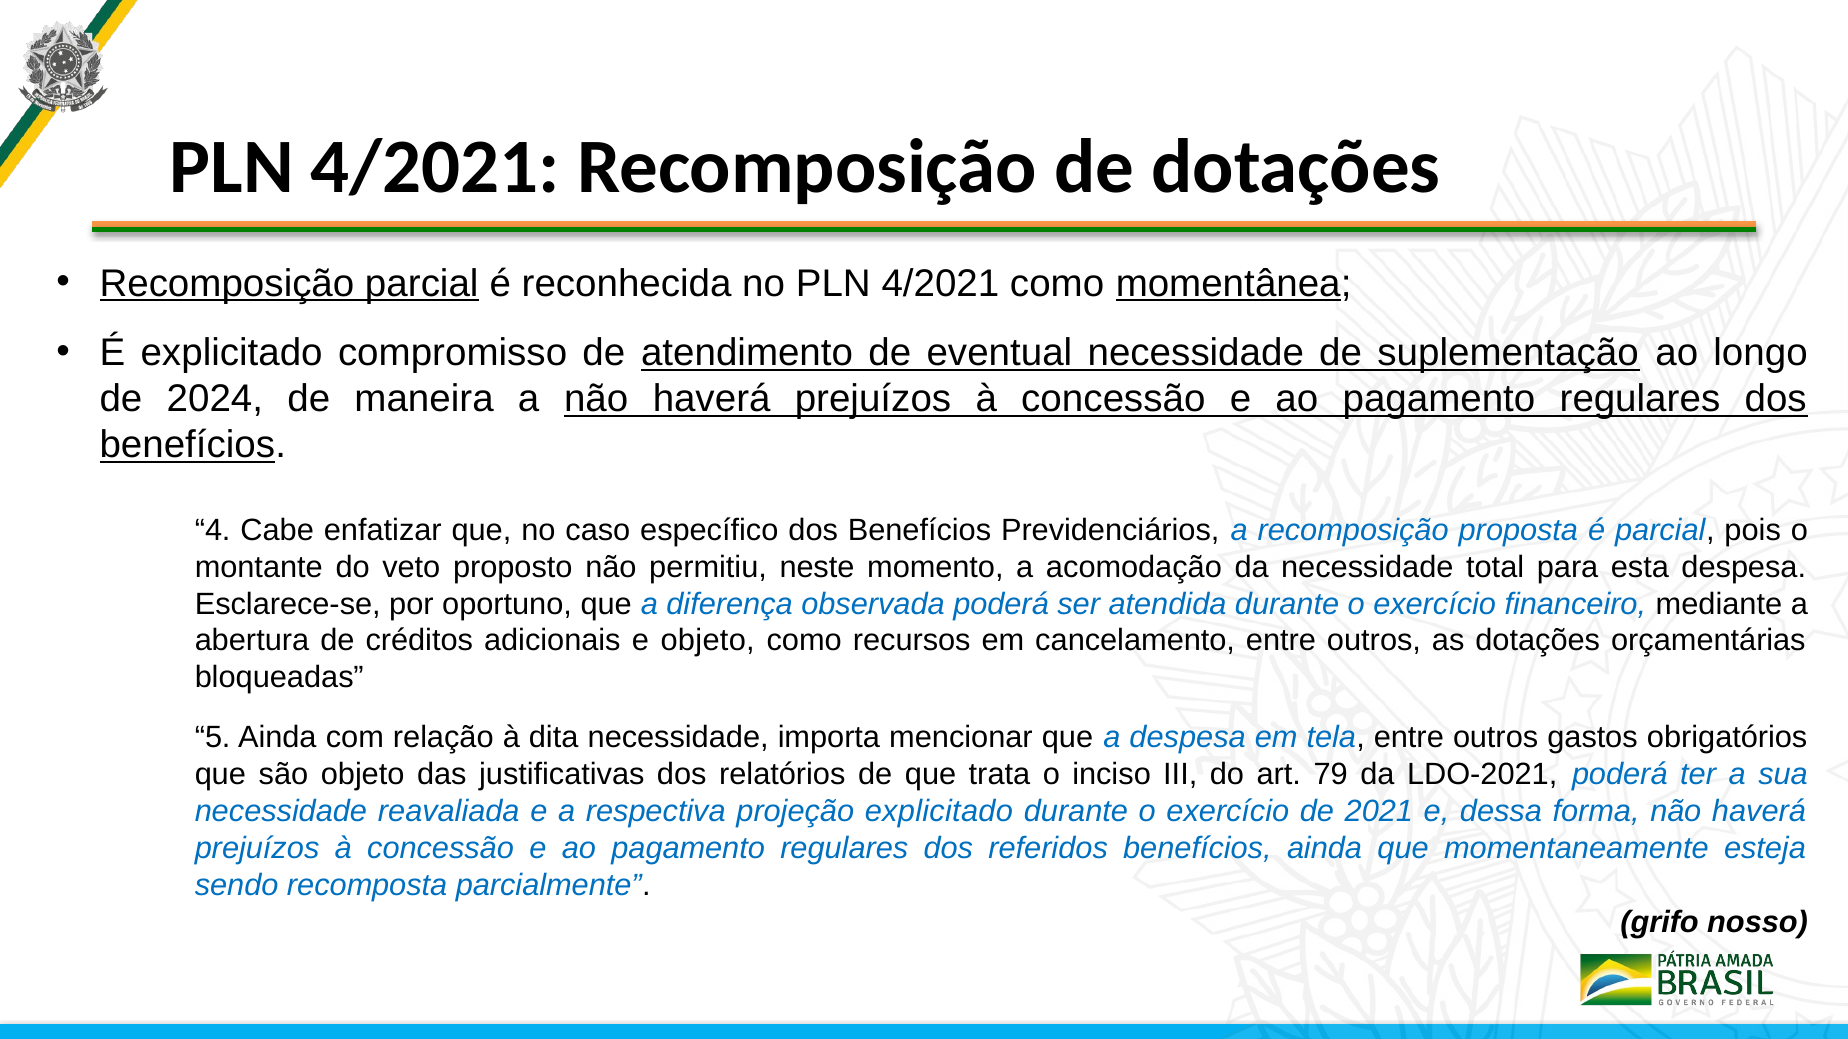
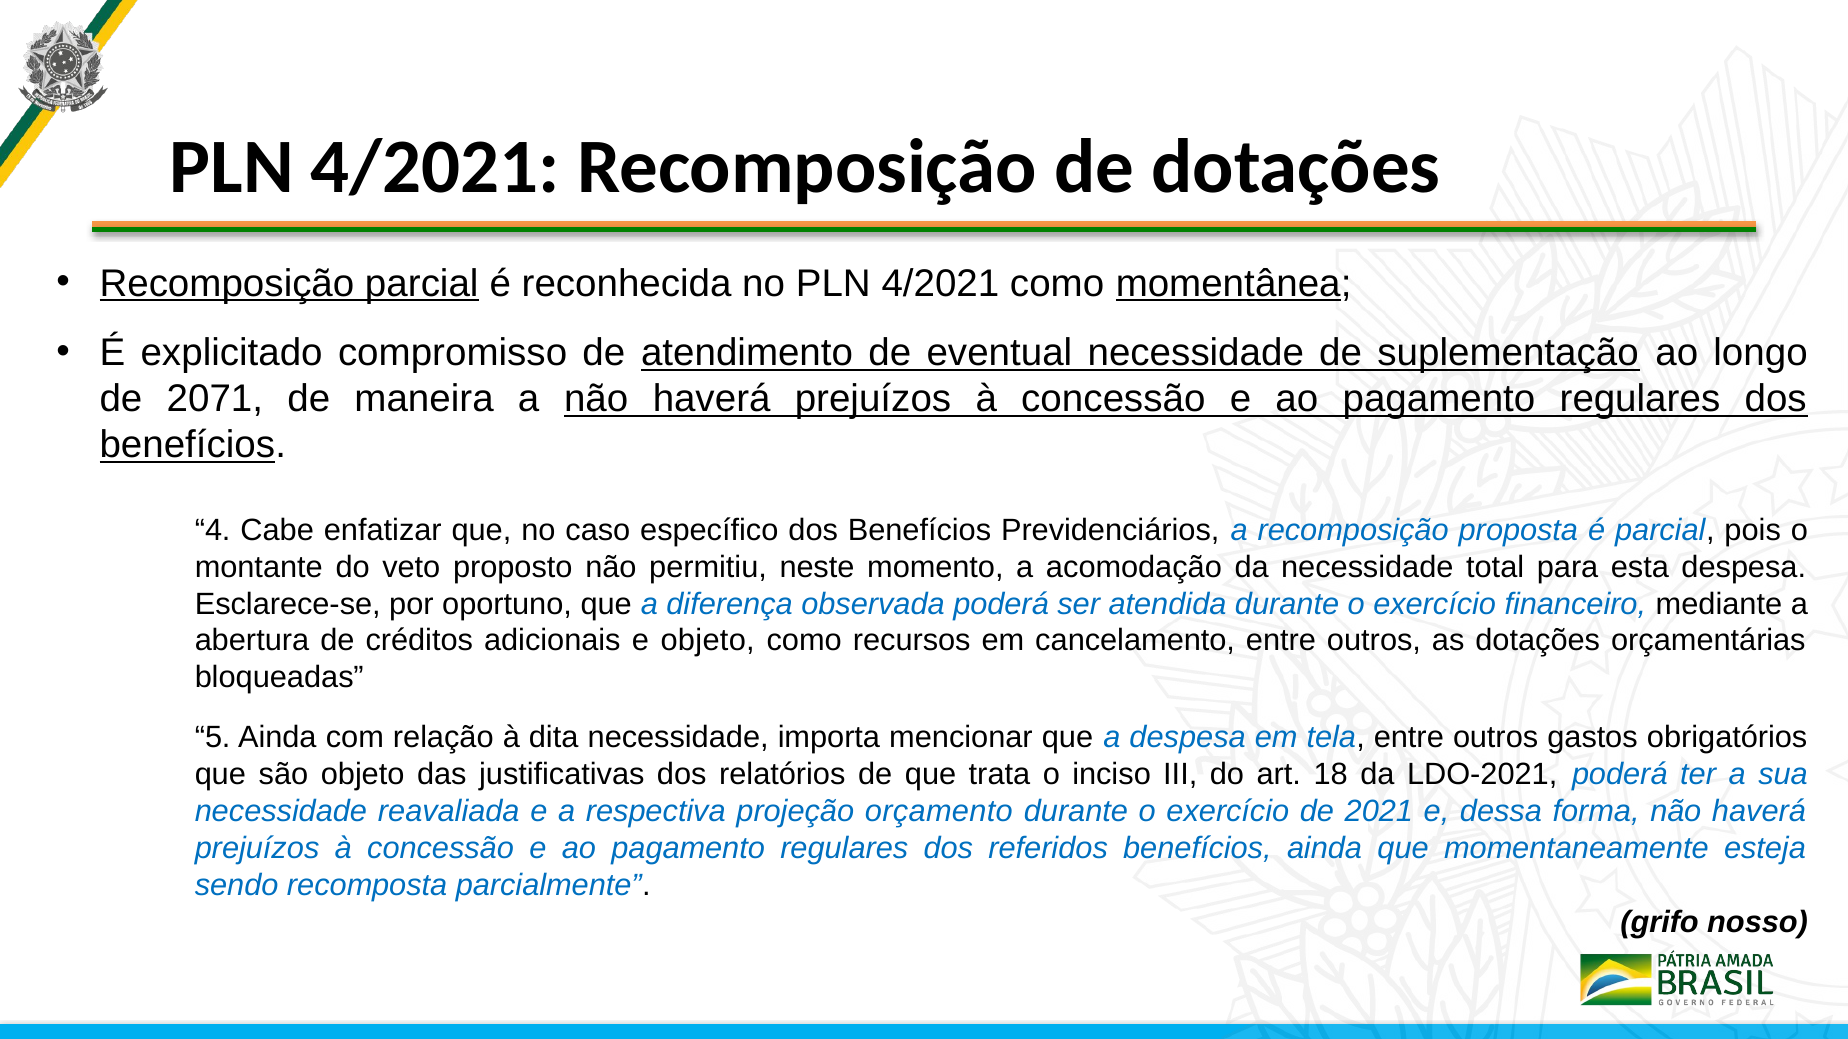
2024: 2024 -> 2071
79: 79 -> 18
projeção explicitado: explicitado -> orçamento
